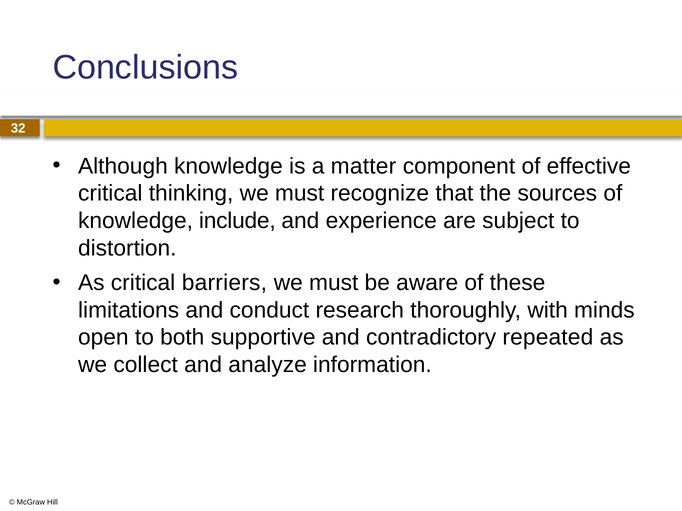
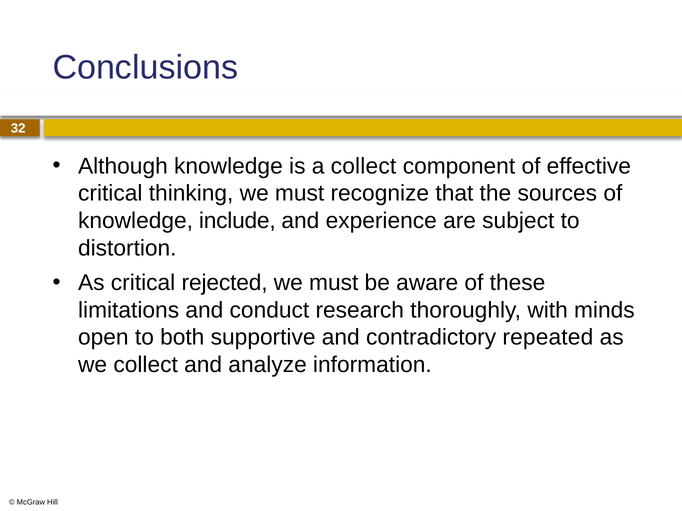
a matter: matter -> collect
barriers: barriers -> rejected
